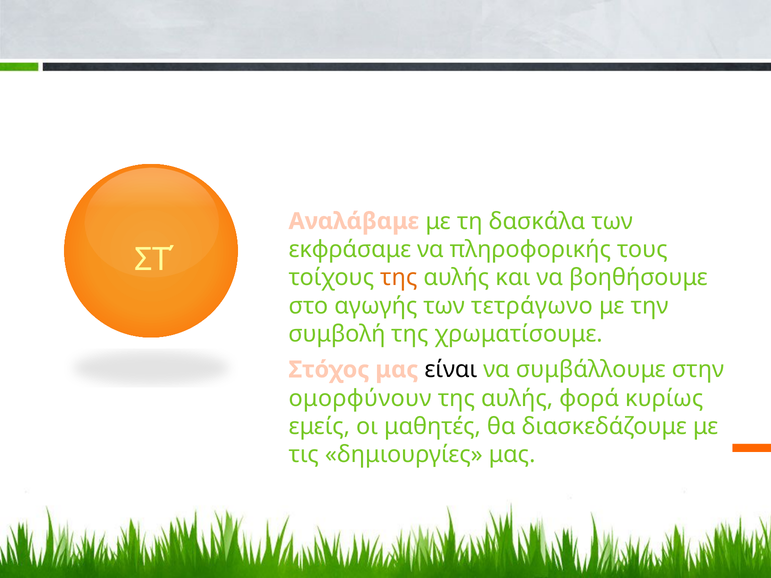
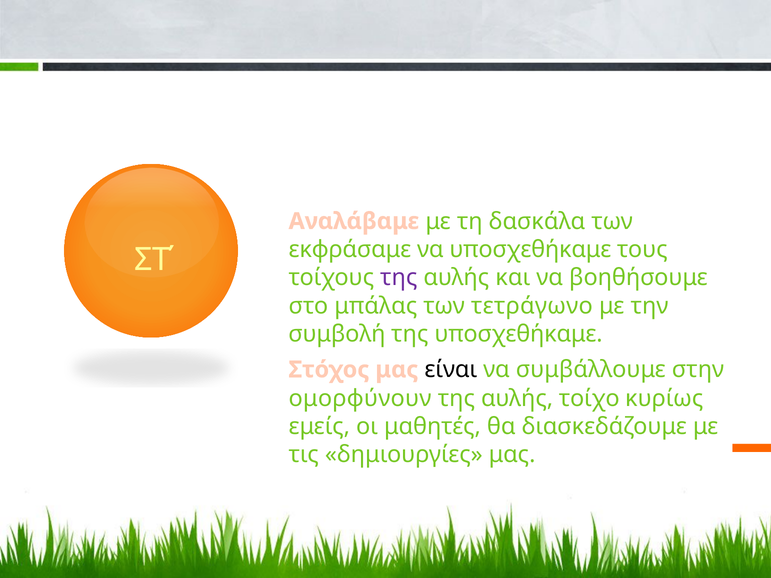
να πληροφορικής: πληροφορικής -> υποσχεθήκαμε
της at (399, 278) colour: orange -> purple
αγωγής: αγωγής -> μπάλας
της χρωματίσουμε: χρωματίσουμε -> υποσχεθήκαμε
φορά: φορά -> τοίχο
